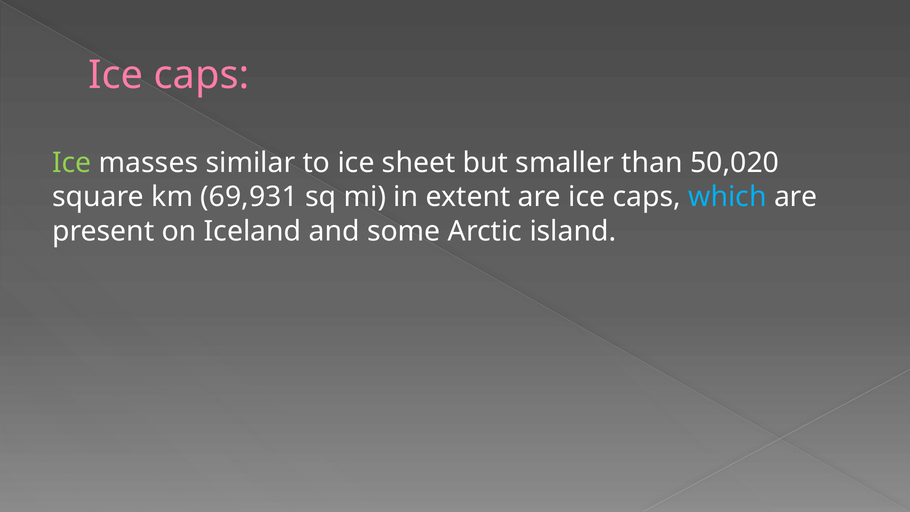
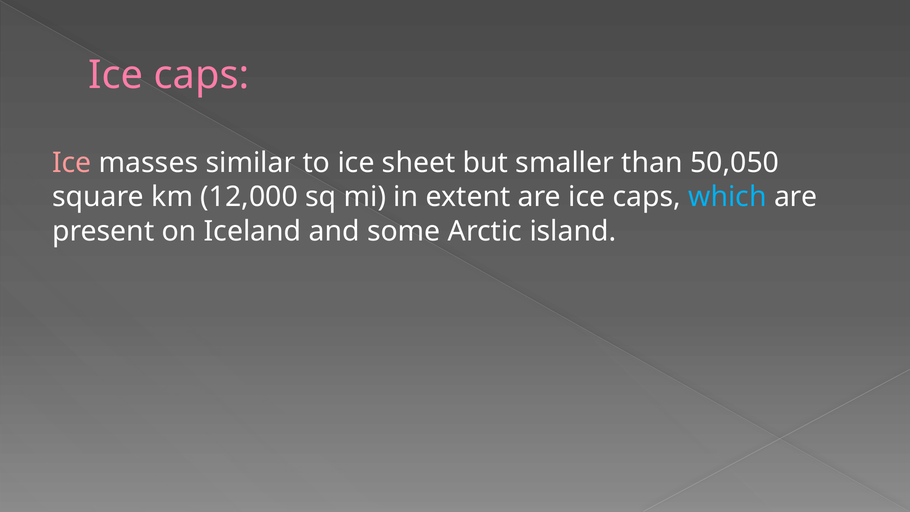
Ice at (72, 163) colour: light green -> pink
50,020: 50,020 -> 50,050
69,931: 69,931 -> 12,000
